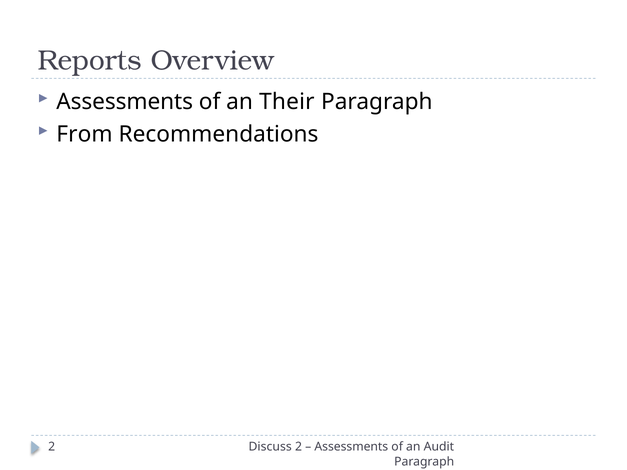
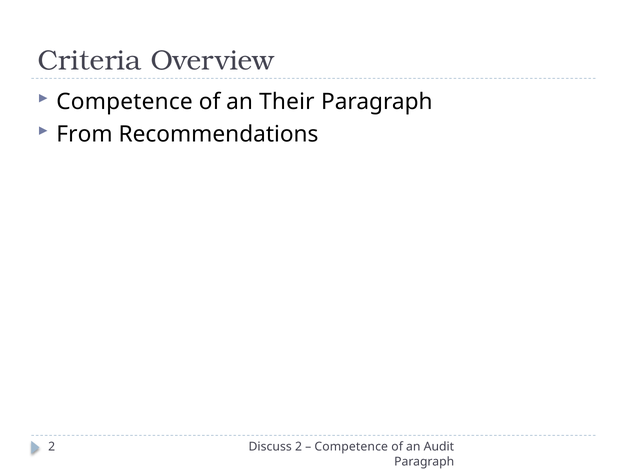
Reports: Reports -> Criteria
Assessments at (125, 102): Assessments -> Competence
Assessments at (351, 447): Assessments -> Competence
